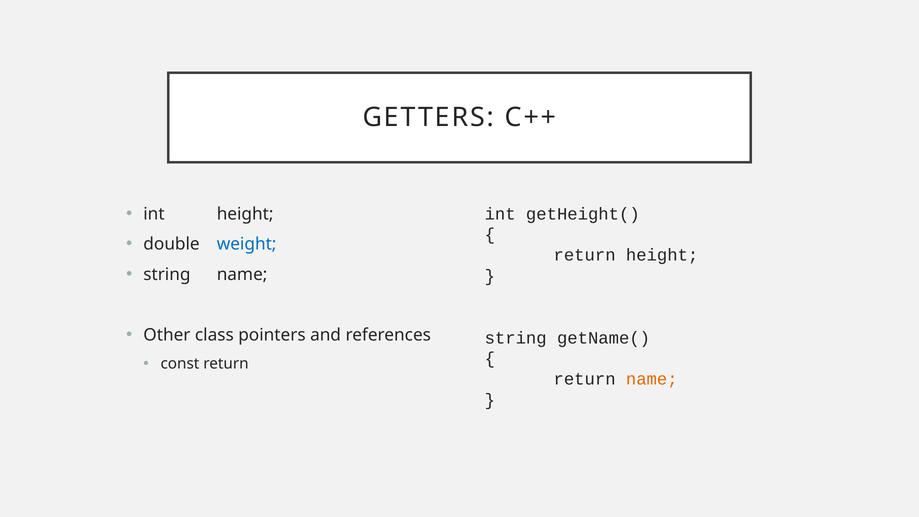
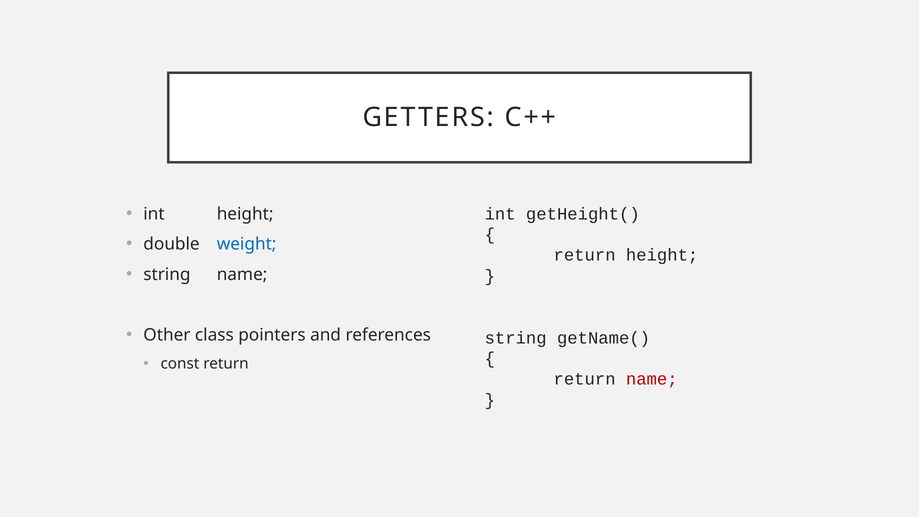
name at (652, 379) colour: orange -> red
